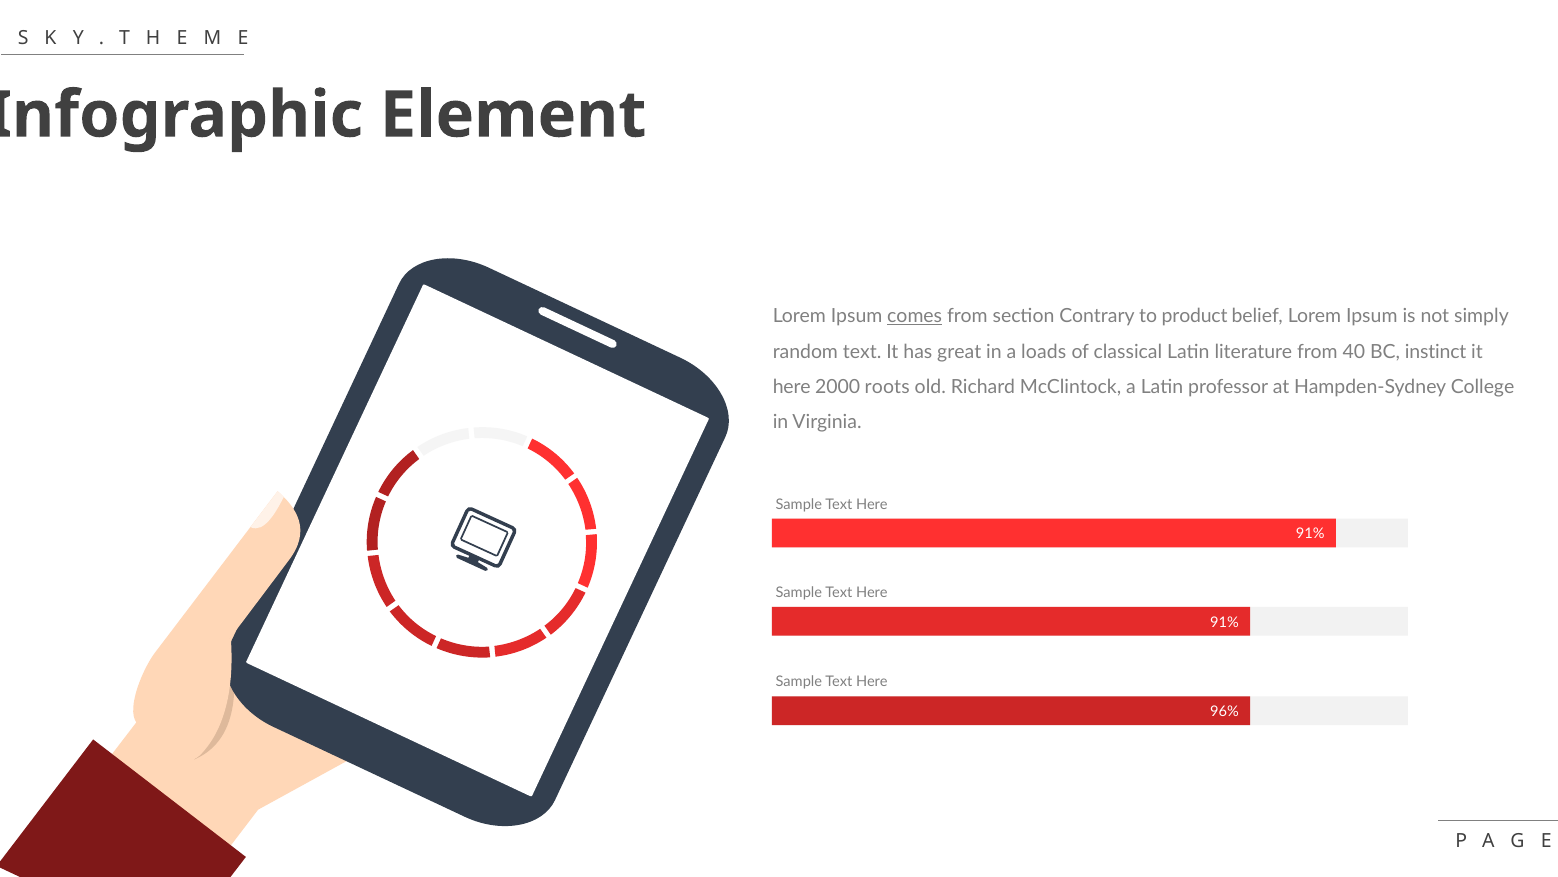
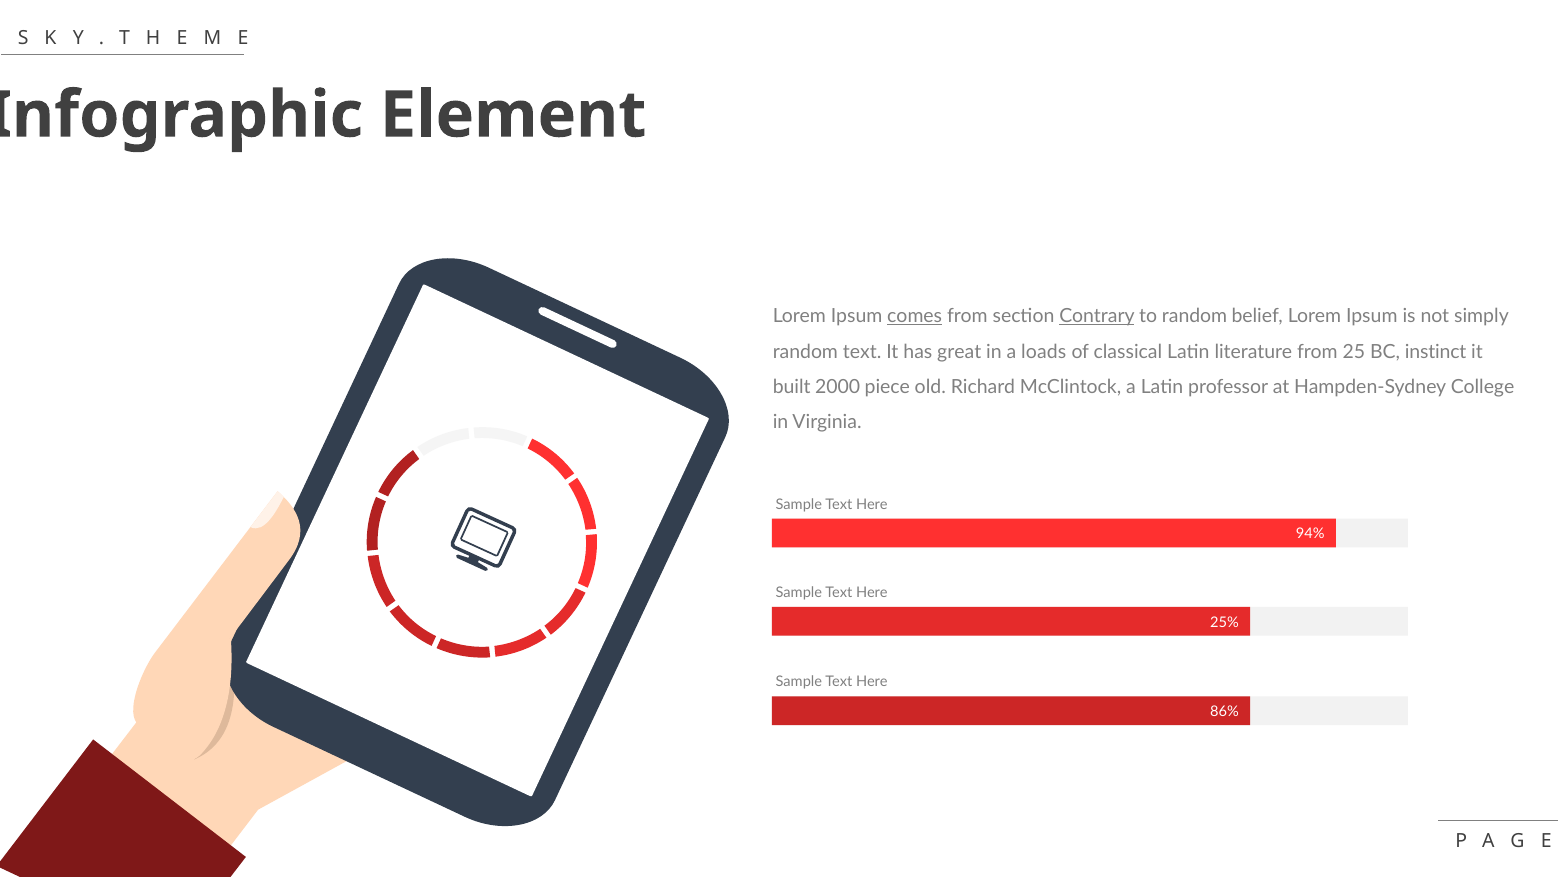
Contrary underline: none -> present
to product: product -> random
40: 40 -> 25
here at (792, 386): here -> built
roots: roots -> piece
91% at (1310, 534): 91% -> 94%
91% at (1225, 622): 91% -> 25%
96%: 96% -> 86%
